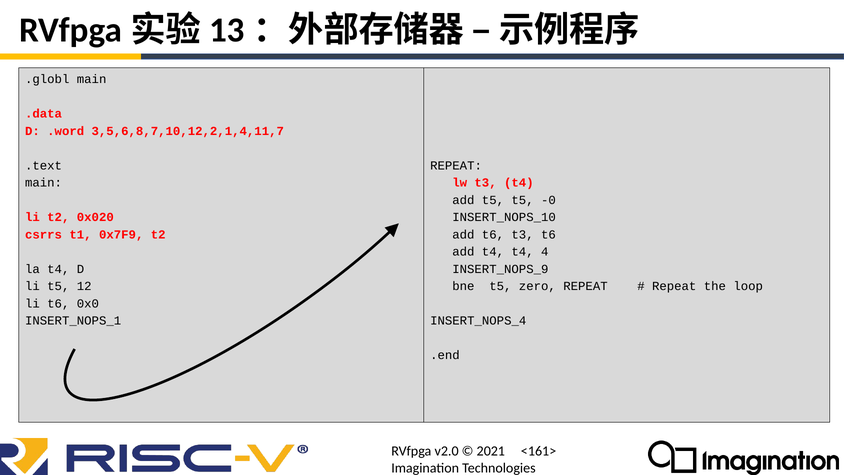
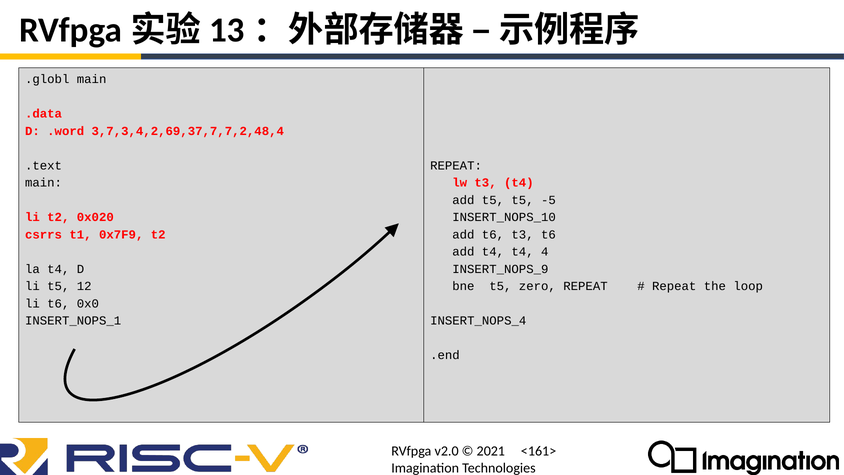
3,5,6,8,7,10,12,2,1,4,11,7: 3,5,6,8,7,10,12,2,1,4,11,7 -> 3,7,3,4,2,69,37,7,7,2,48,4
-0: -0 -> -5
